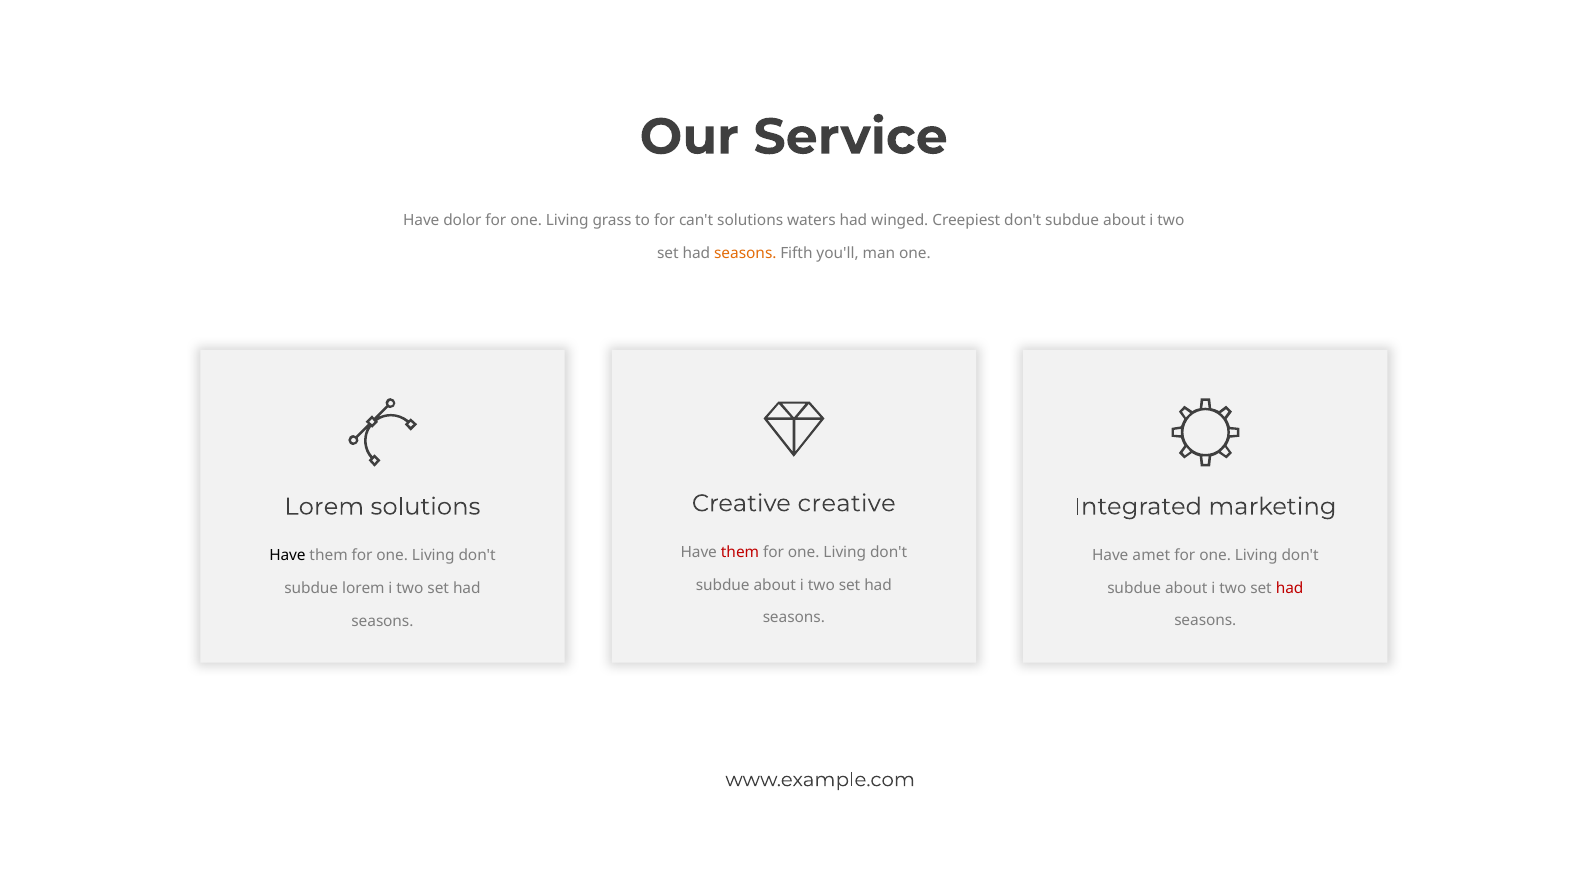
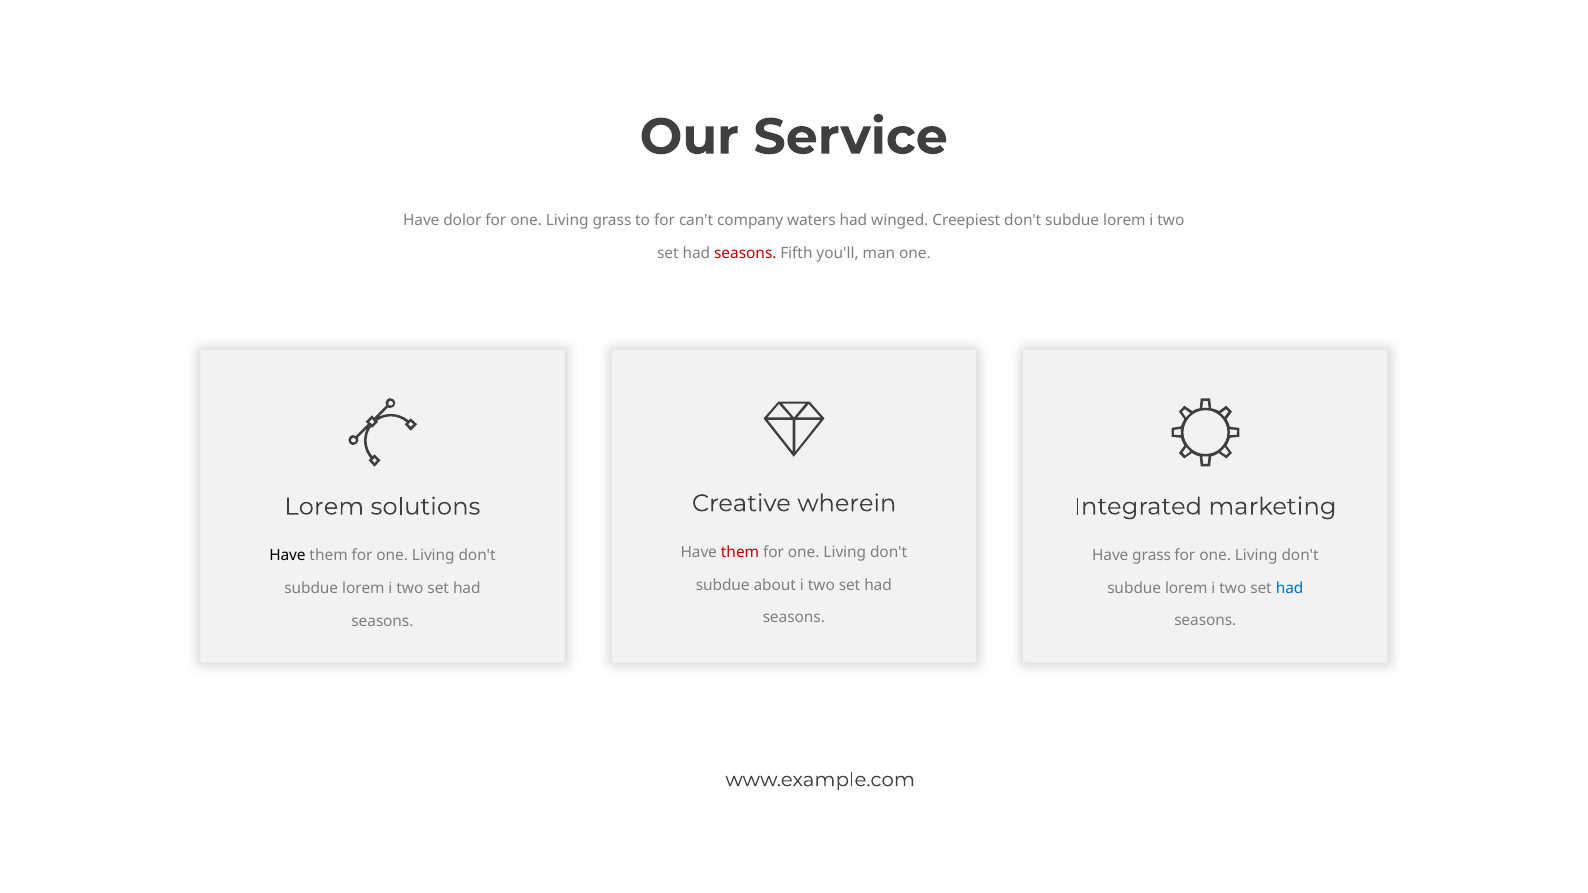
can't solutions: solutions -> company
Creepiest don't subdue about: about -> lorem
seasons at (745, 253) colour: orange -> red
Creative creative: creative -> wherein
Have amet: amet -> grass
about at (1186, 588): about -> lorem
had at (1290, 588) colour: red -> blue
